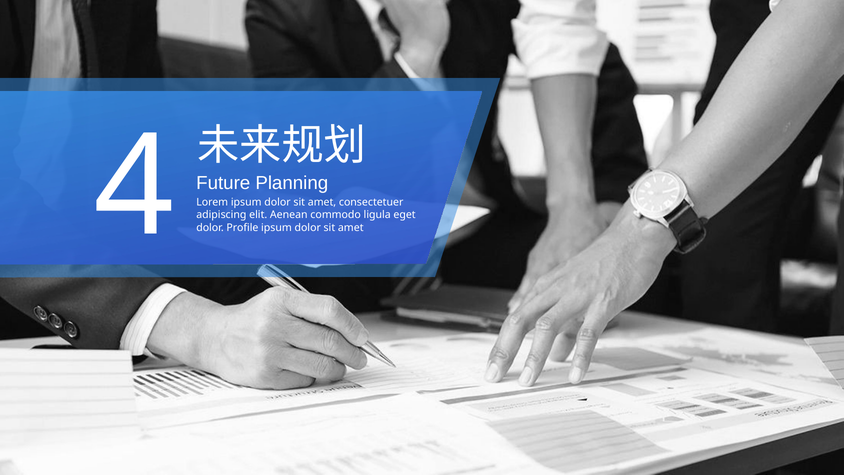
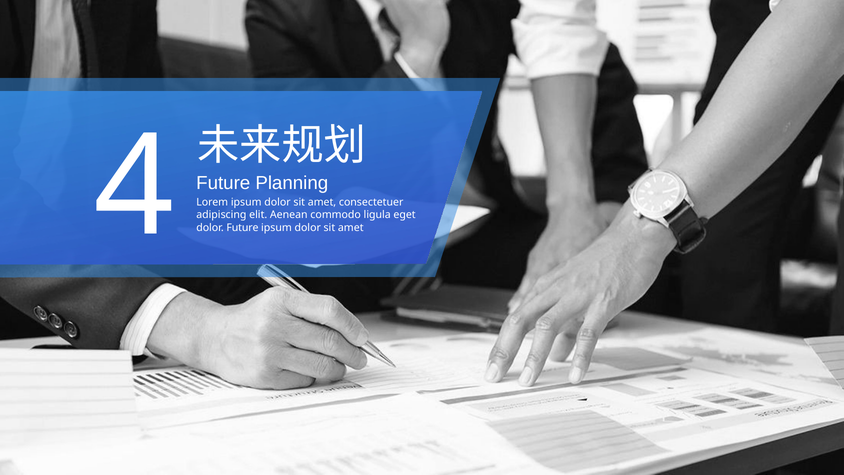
dolor Profile: Profile -> Future
